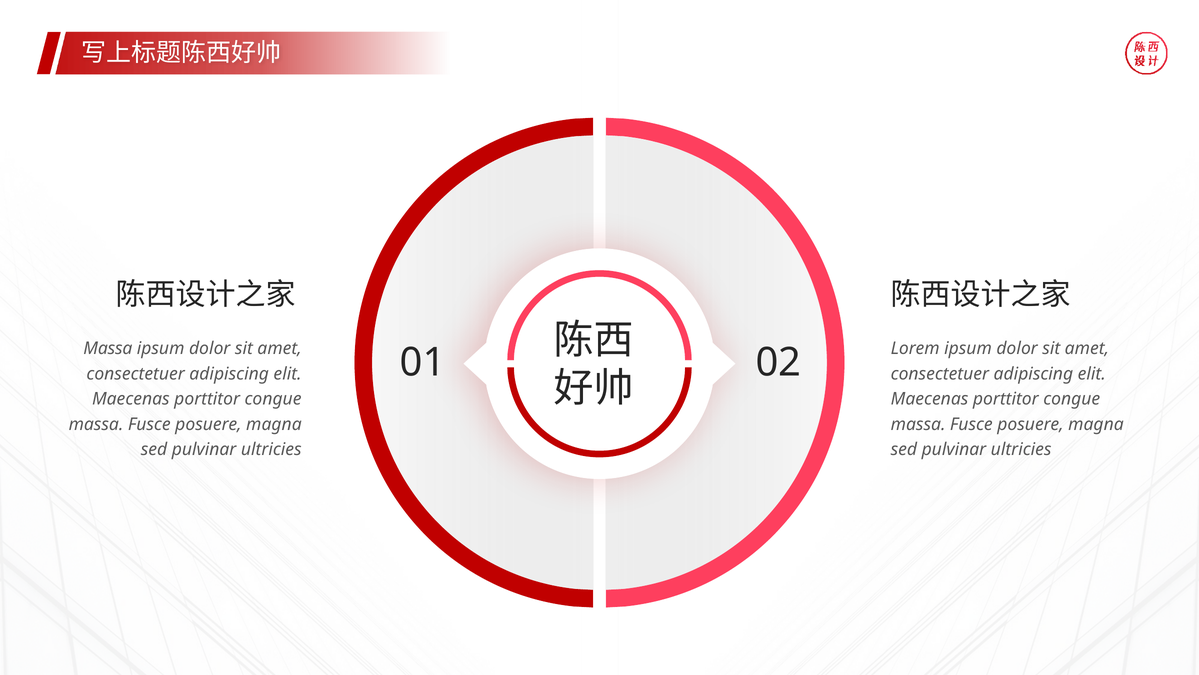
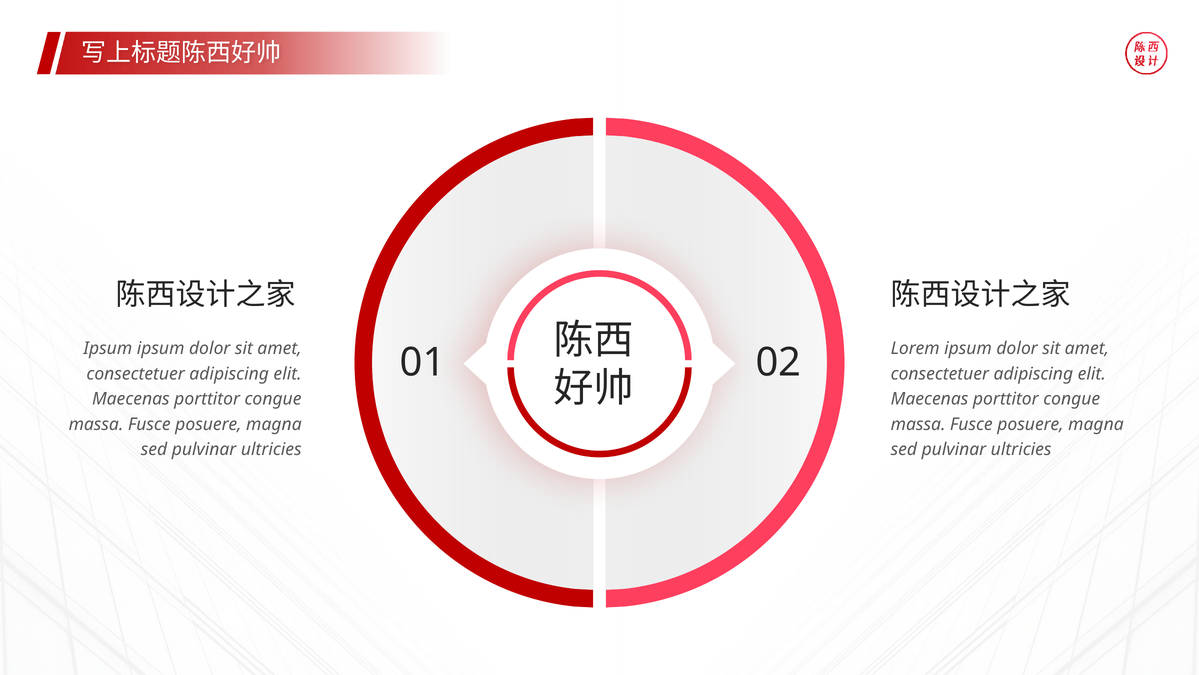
Massa at (108, 348): Massa -> Ipsum
